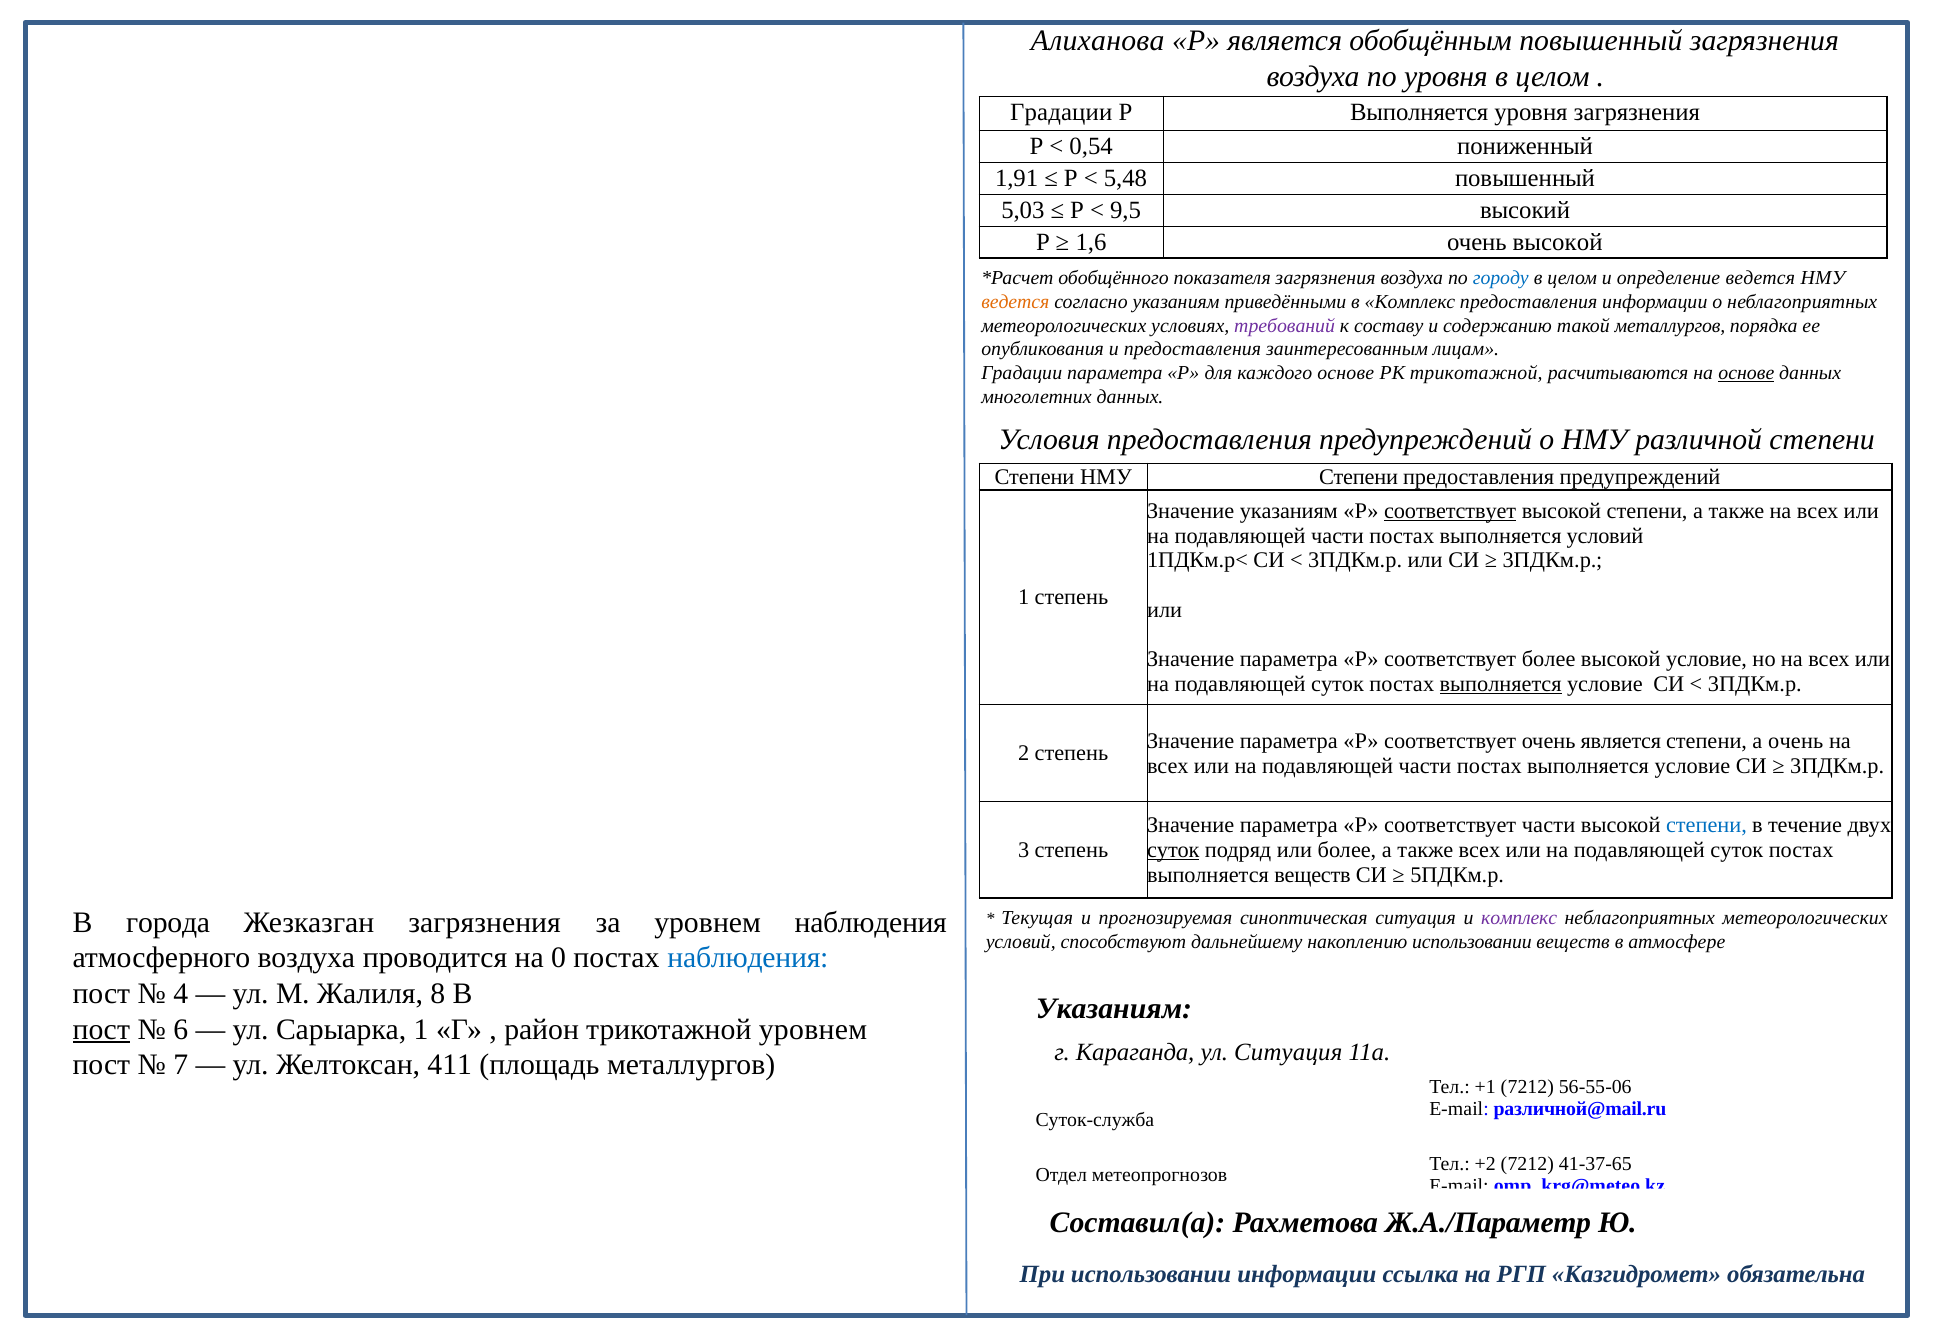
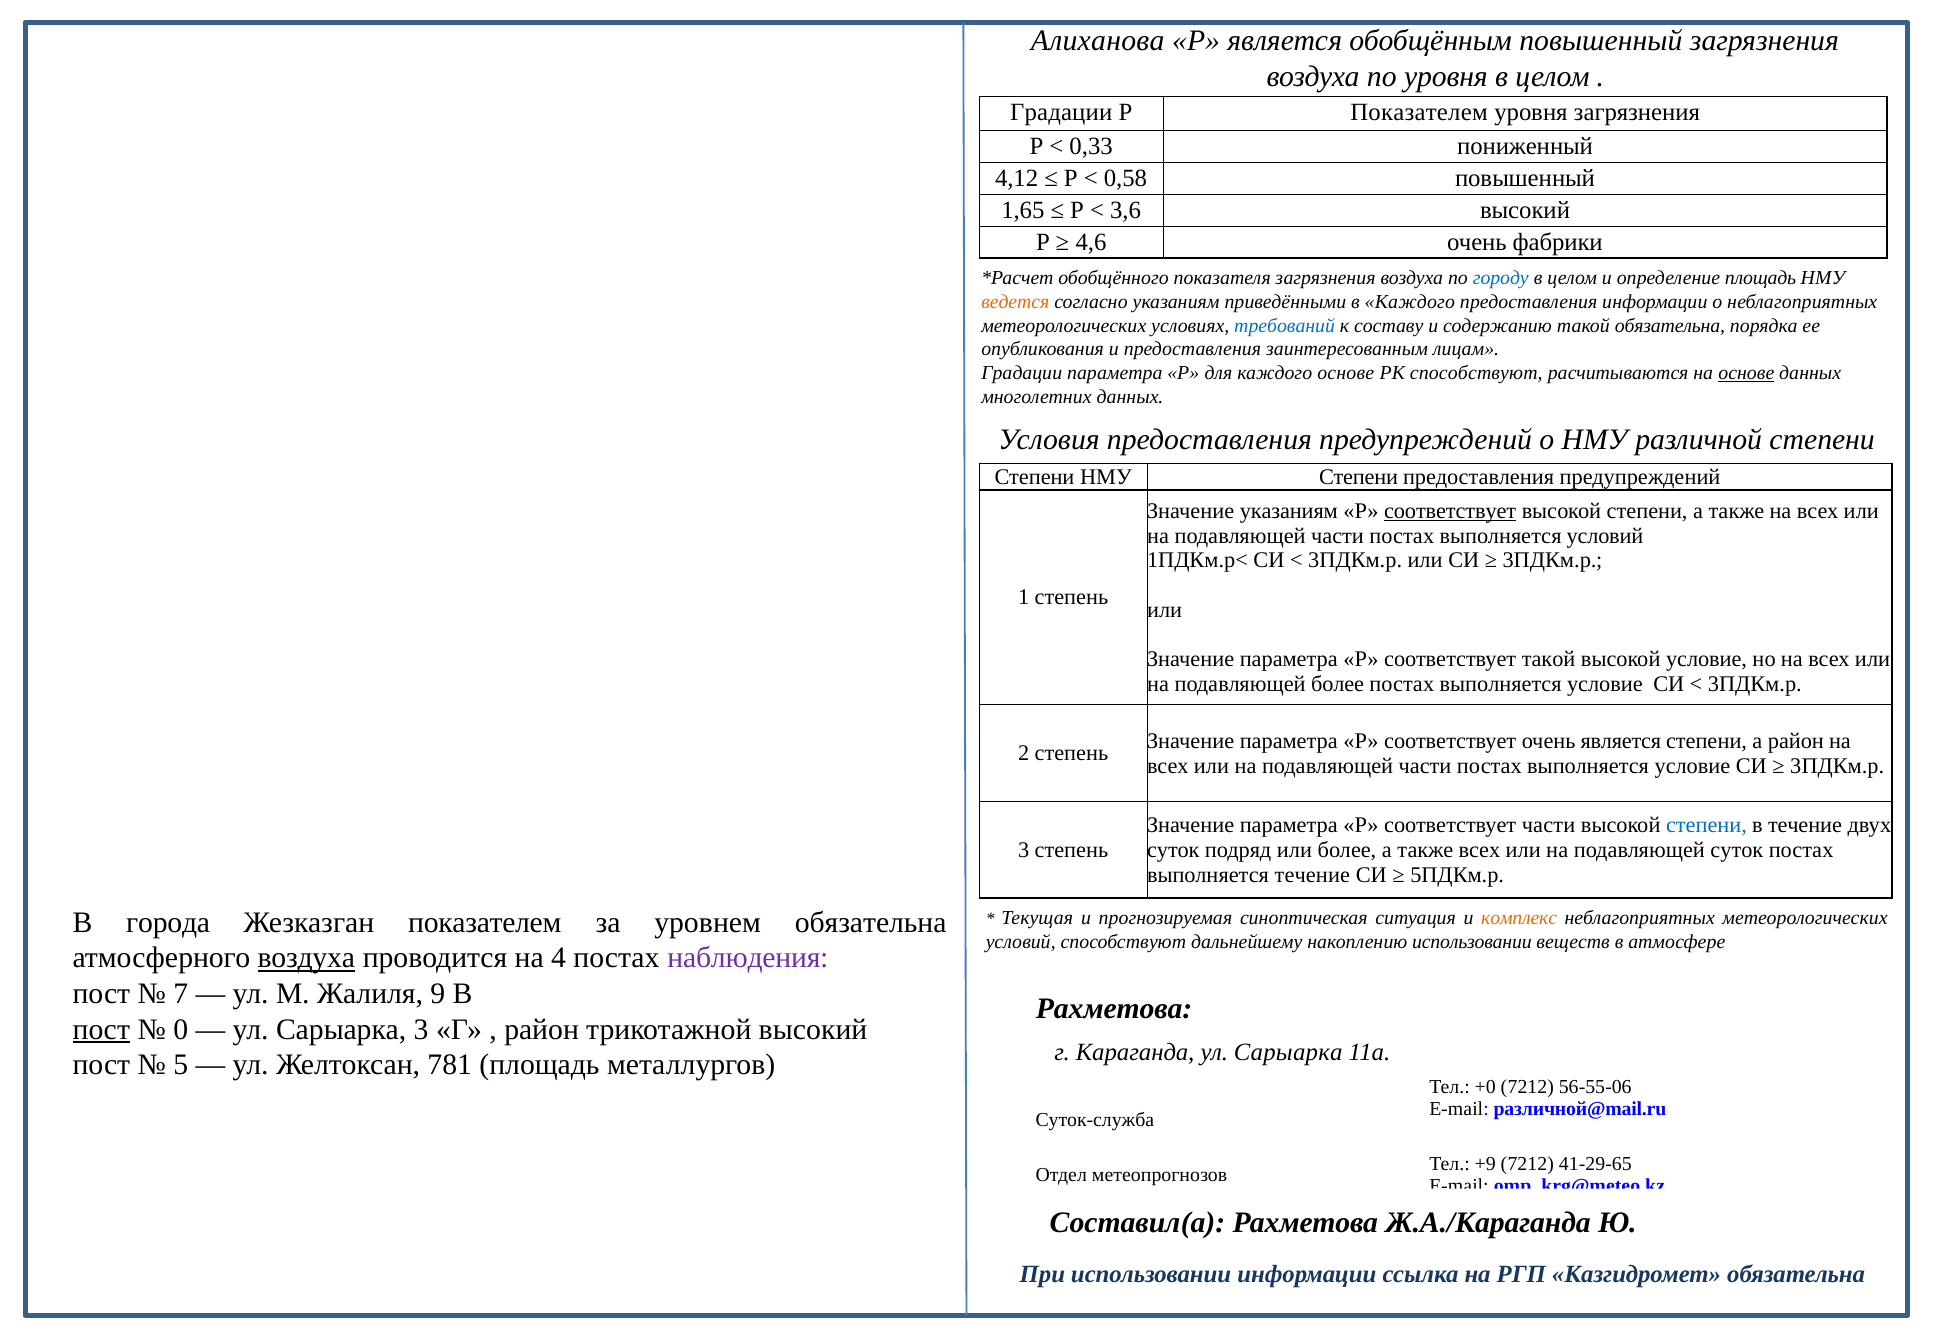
Р Выполняется: Выполняется -> Показателем
0,54: 0,54 -> 0,33
1,91: 1,91 -> 4,12
5,48: 5,48 -> 0,58
5,03: 5,03 -> 1,65
9,5: 9,5 -> 3,6
1,6: 1,6 -> 4,6
очень высокой: высокой -> фабрики
определение ведется: ведется -> площадь
в Комплекс: Комплекс -> Каждого
требований colour: purple -> blue
такой металлургов: металлургов -> обязательна
РК трикотажной: трикотажной -> способствуют
соответствует более: более -> такой
суток at (1338, 684): суток -> более
выполняется at (1501, 684) underline: present -> none
а очень: очень -> район
суток at (1173, 850) underline: present -> none
выполняется веществ: веществ -> течение
Жезказган загрязнения: загрязнения -> показателем
уровнем наблюдения: наблюдения -> обязательна
комплекс at (1519, 918) colour: purple -> orange
воздуха at (306, 958) underline: none -> present
0: 0 -> 4
наблюдения at (748, 958) colour: blue -> purple
4: 4 -> 7
8: 8 -> 9
Указаниям at (1114, 1009): Указаниям -> Рахметова
6: 6 -> 0
Сарыарка 1: 1 -> 3
трикотажной уровнем: уровнем -> высокий
Караганда ул Ситуация: Ситуация -> Сарыарка
7: 7 -> 5
411: 411 -> 781
+1: +1 -> +0
+2: +2 -> +9
41-37-65: 41-37-65 -> 41-29-65
Ж.А./Параметр: Ж.А./Параметр -> Ж.А./Караганда
